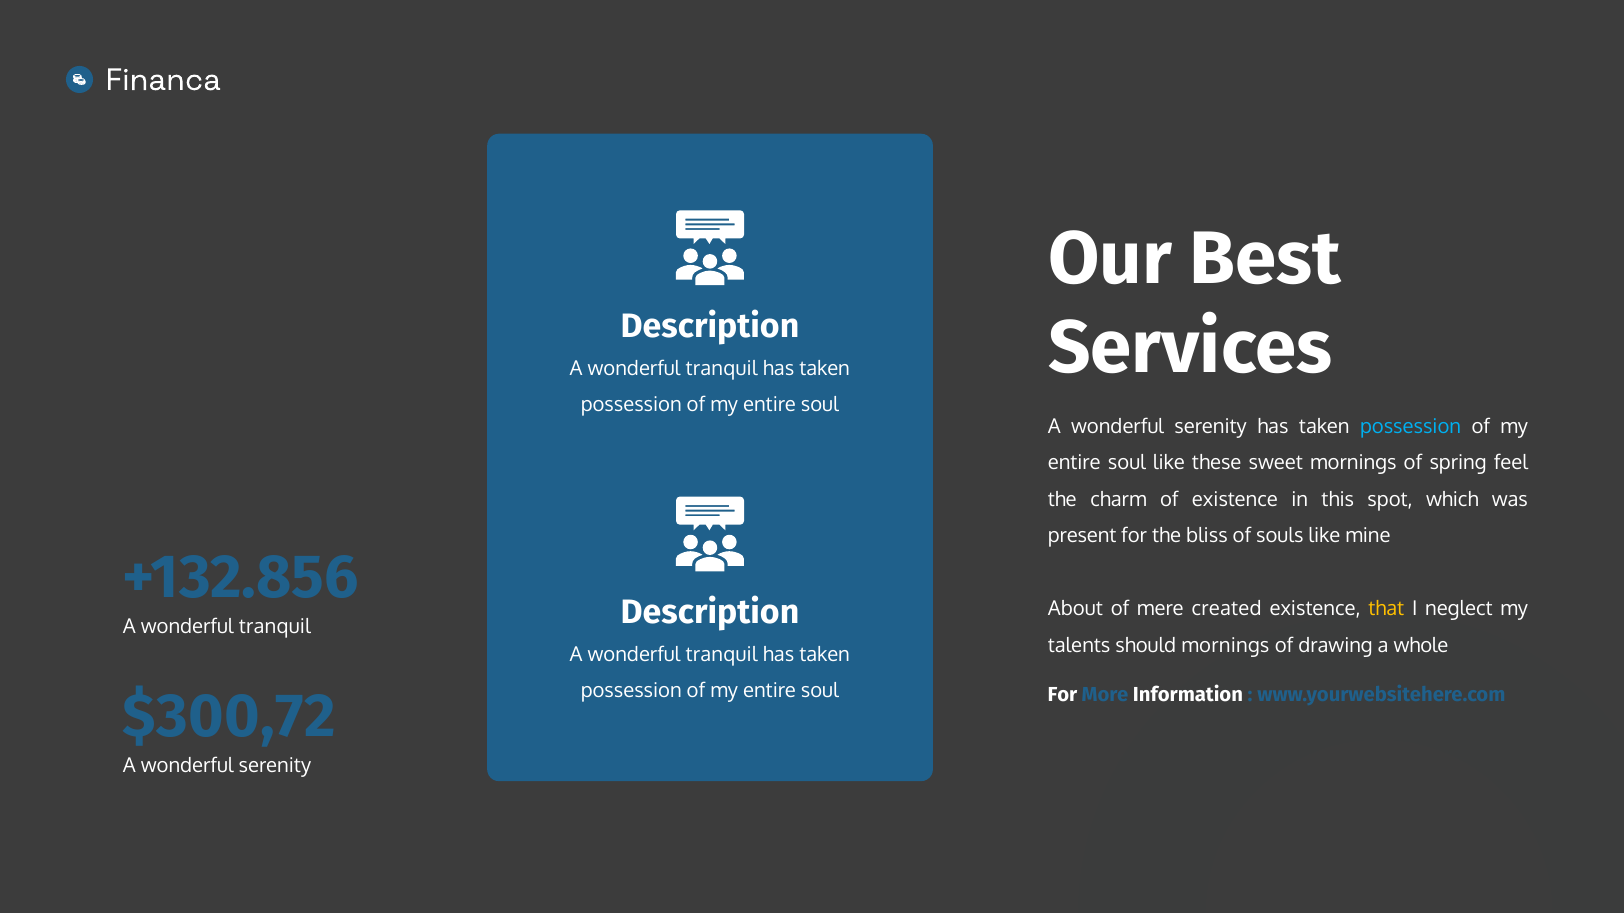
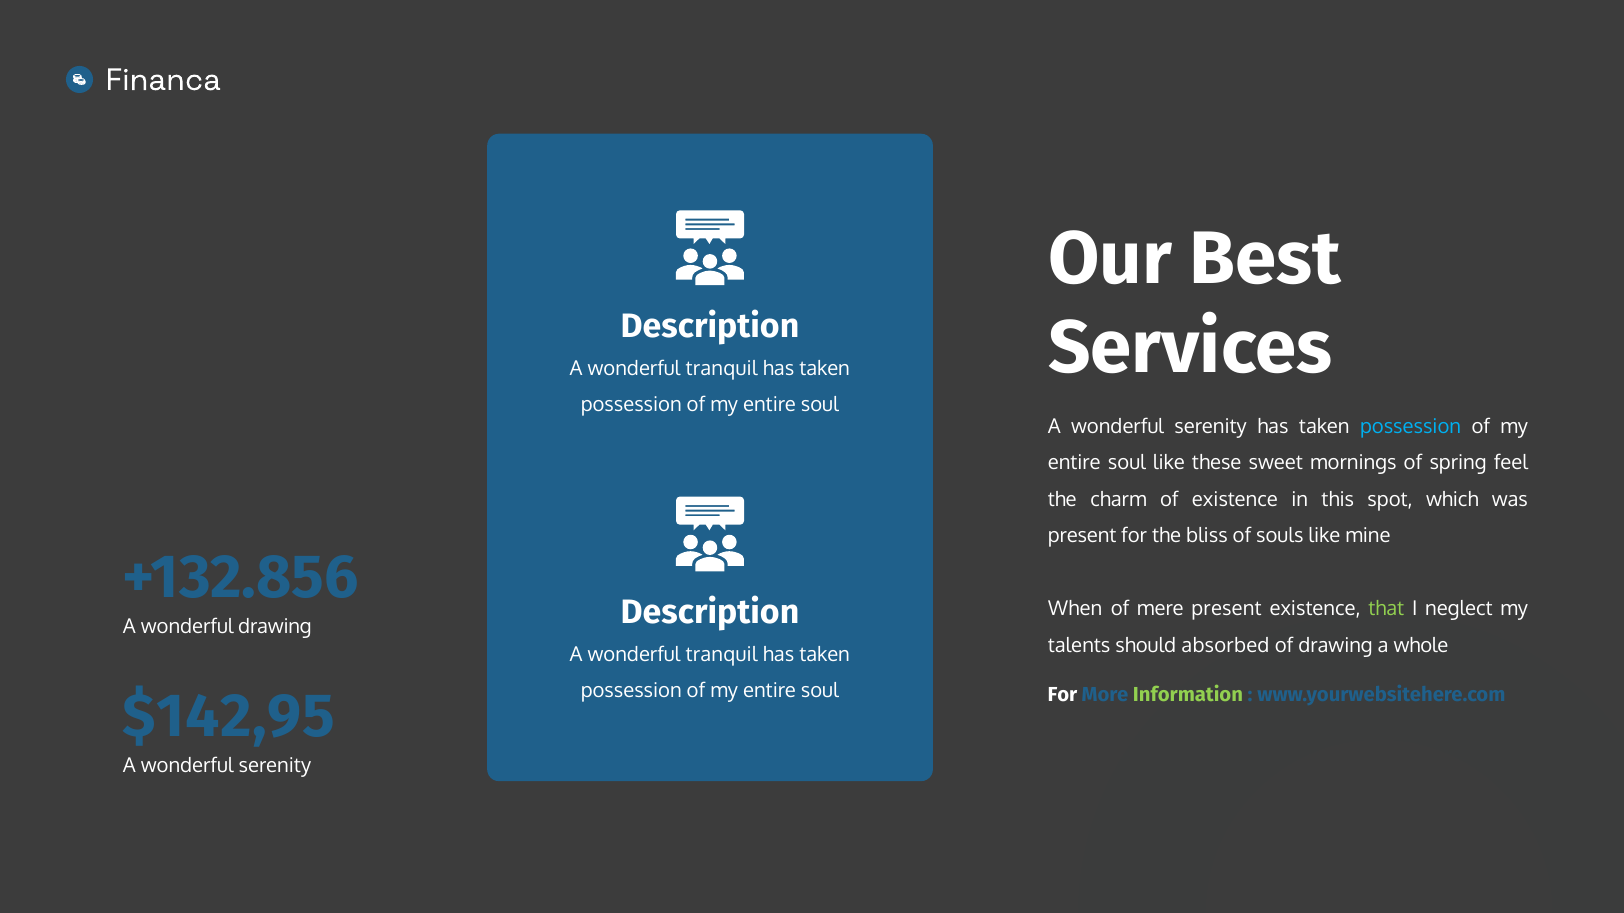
About: About -> When
mere created: created -> present
that colour: yellow -> light green
tranquil at (275, 627): tranquil -> drawing
should mornings: mornings -> absorbed
Information colour: white -> light green
$300,72: $300,72 -> $142,95
